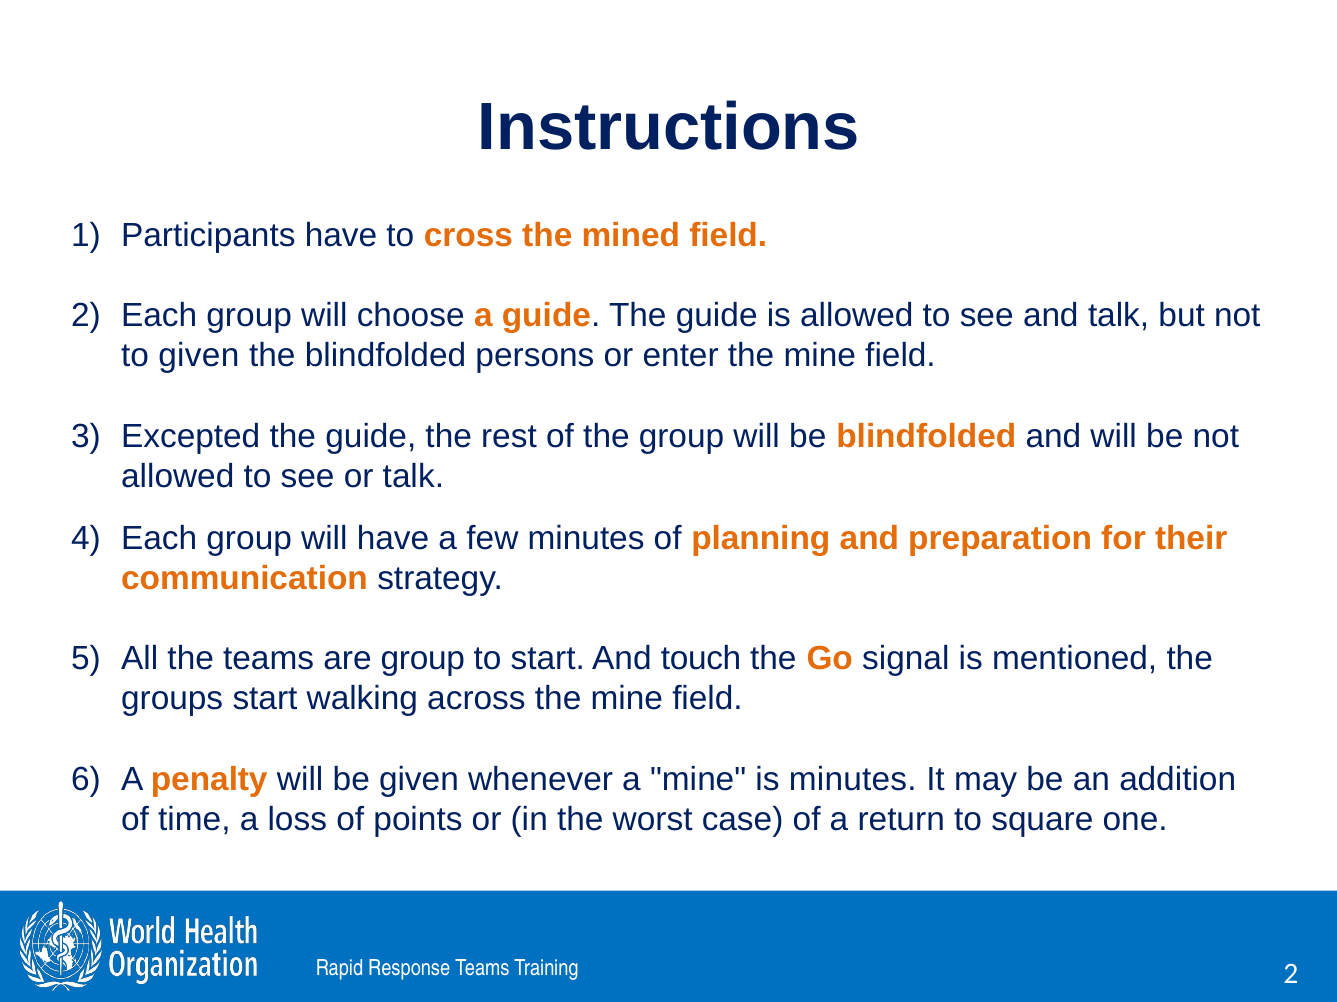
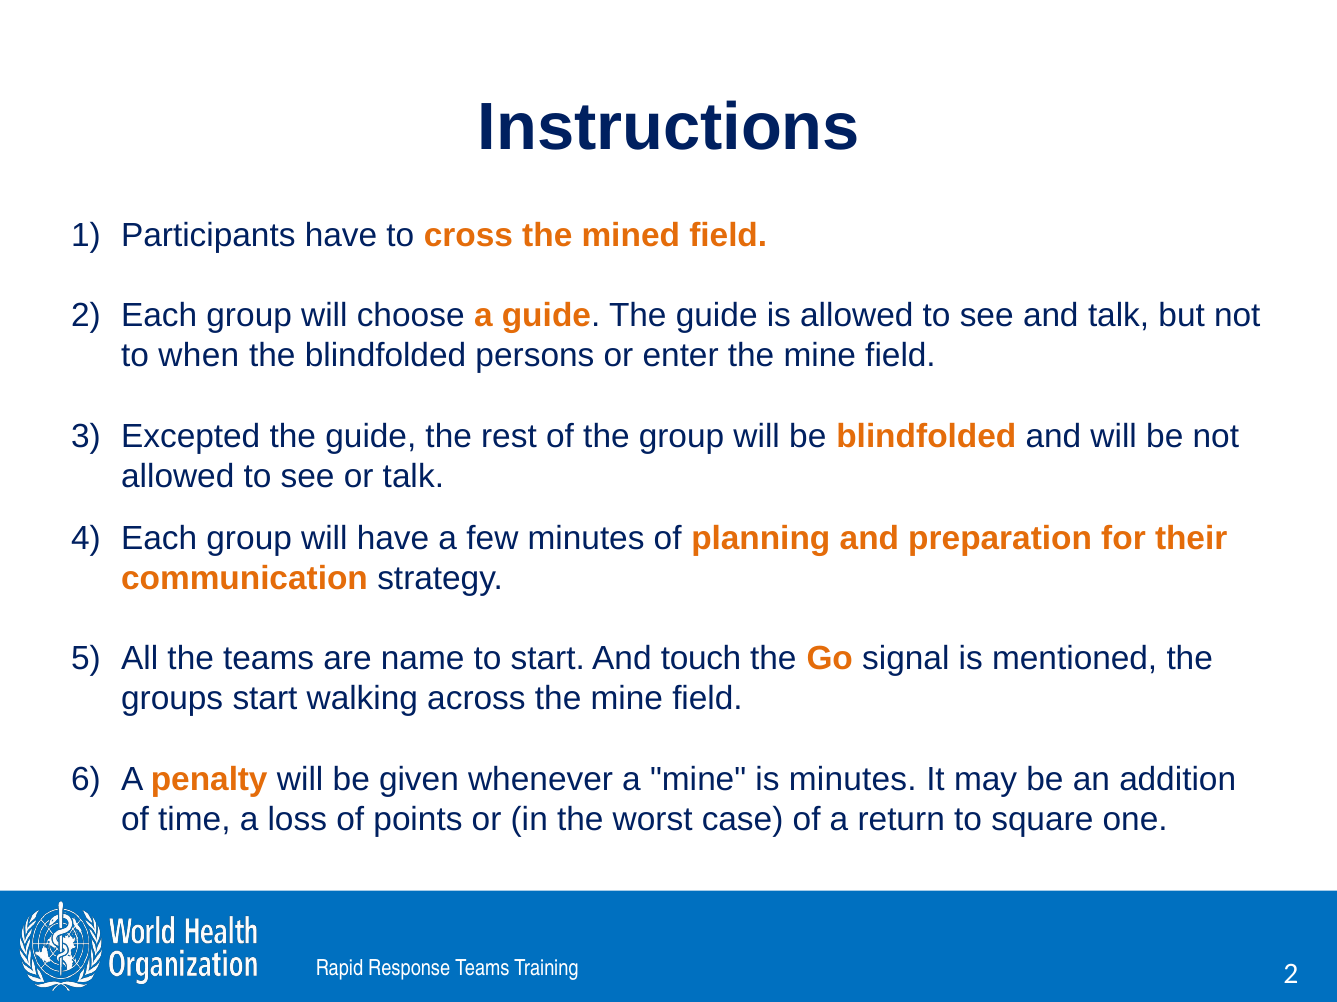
to given: given -> when
are group: group -> name
